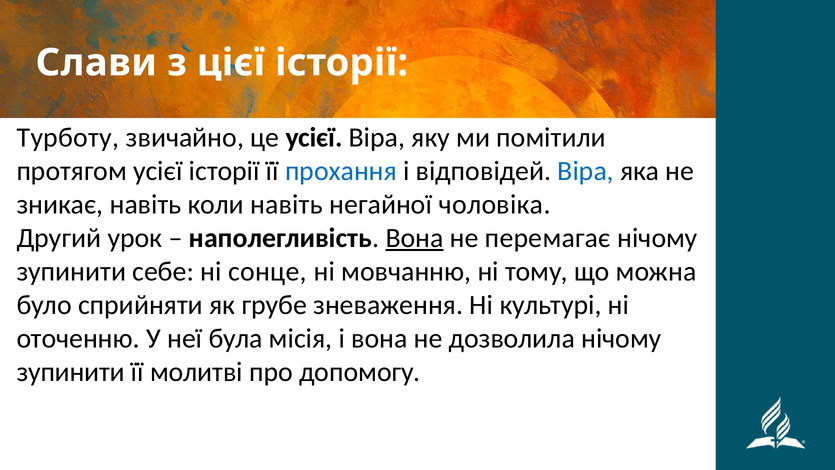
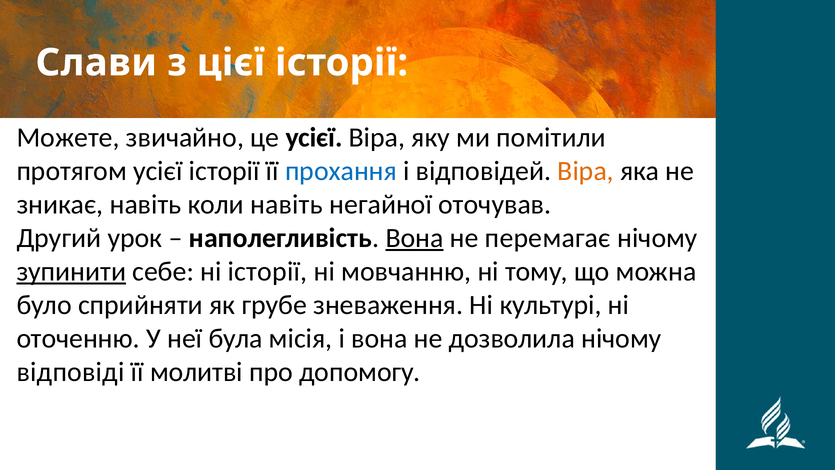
Турботу: Турботу -> Можете
Віра at (586, 171) colour: blue -> orange
чоловіка: чоловіка -> оточував
зупинити at (71, 271) underline: none -> present
ні сонце: сонце -> історії
зупинити at (71, 372): зупинити -> відповіді
